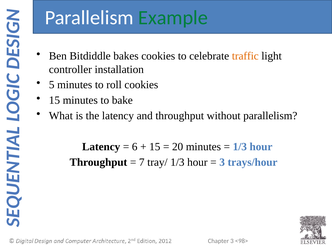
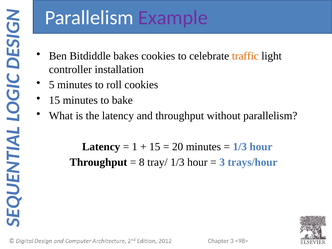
Example colour: green -> purple
6: 6 -> 1
7: 7 -> 8
